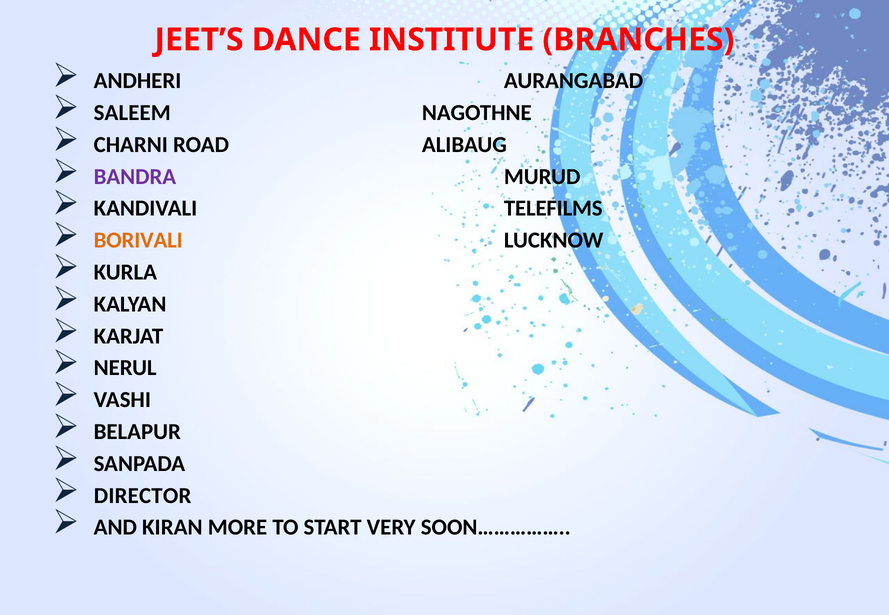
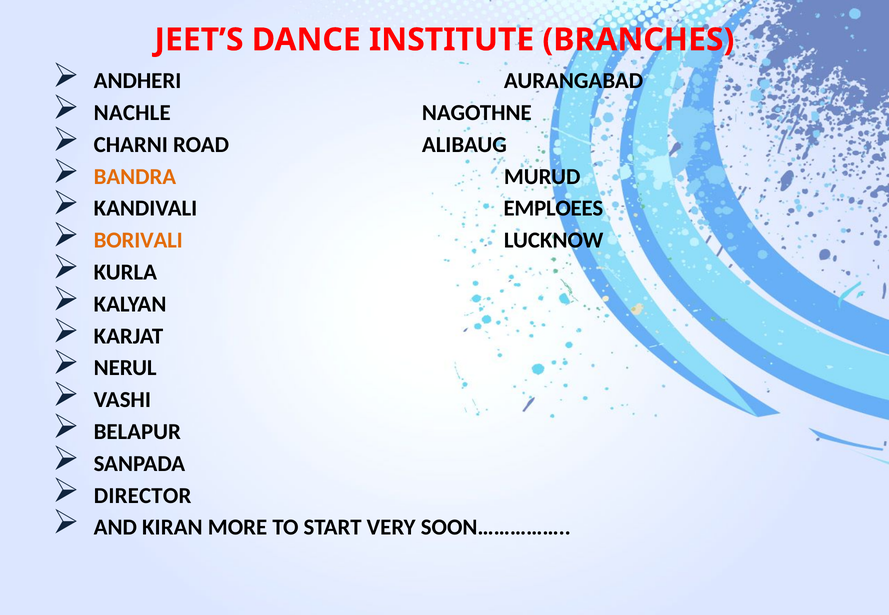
SALEEM: SALEEM -> NACHLE
BANDRA colour: purple -> orange
TELEFILMS: TELEFILMS -> EMPLOEES
